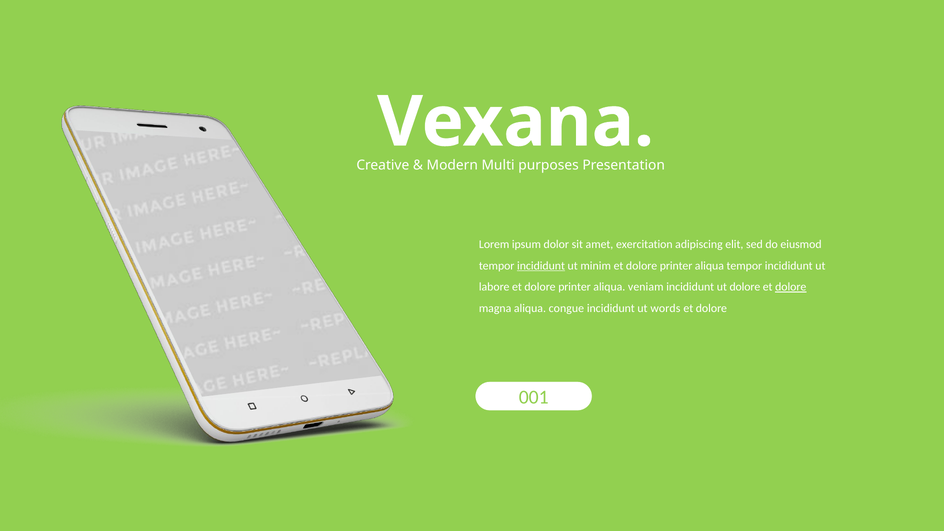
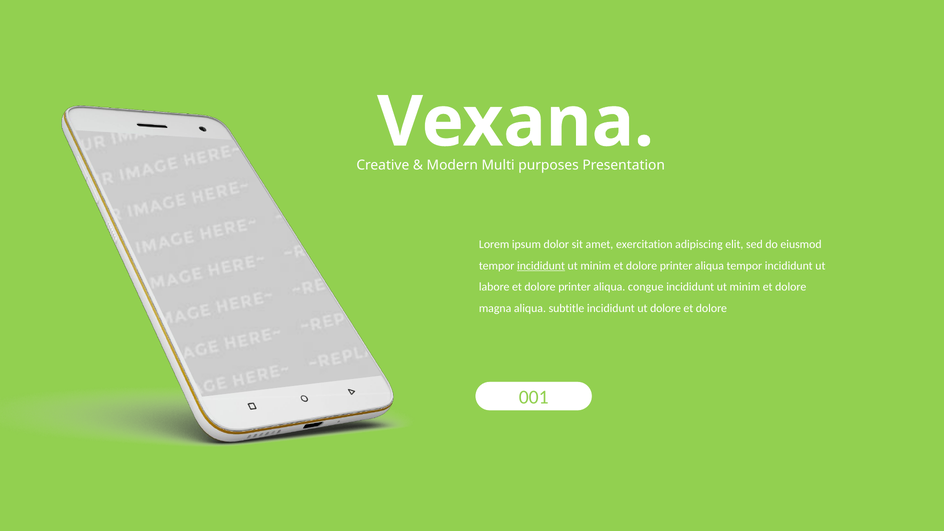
veniam: veniam -> congue
dolore at (745, 287): dolore -> minim
dolore at (791, 287) underline: present -> none
congue: congue -> subtitle
ut words: words -> dolore
